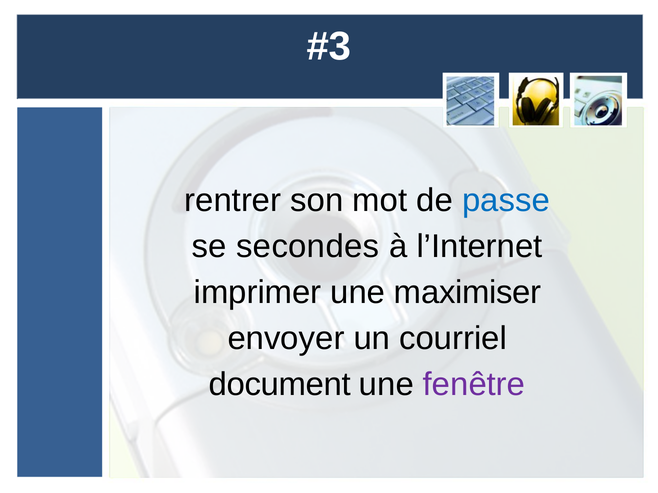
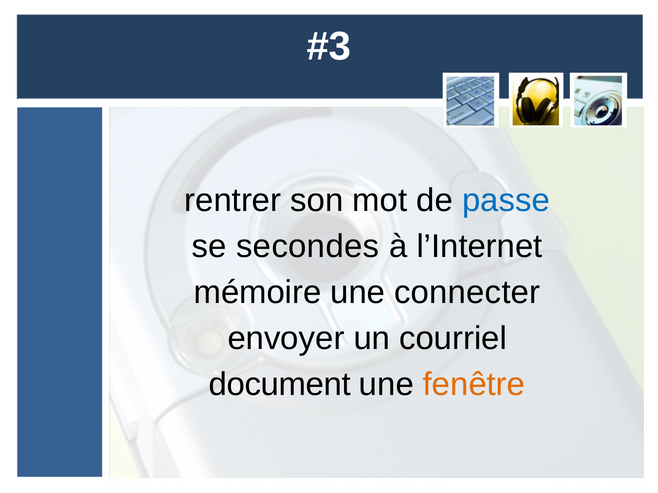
imprimer: imprimer -> mémoire
maximiser: maximiser -> connecter
fenêtre colour: purple -> orange
